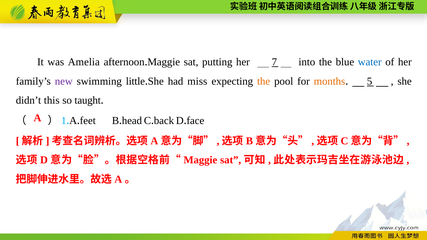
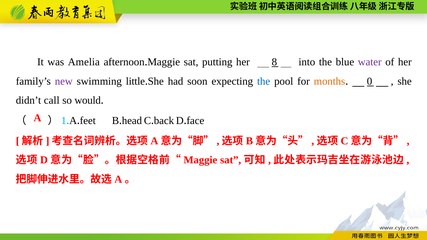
7: 7 -> 8
water colour: blue -> purple
miss: miss -> soon
the at (264, 81) colour: orange -> blue
5: 5 -> 0
this: this -> call
taught: taught -> would
